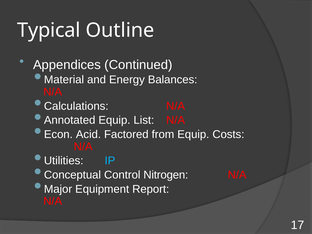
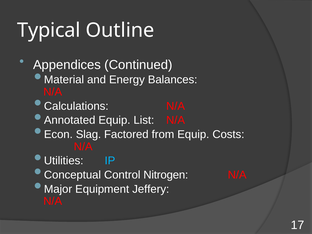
Acid: Acid -> Slag
Report: Report -> Jeffery
